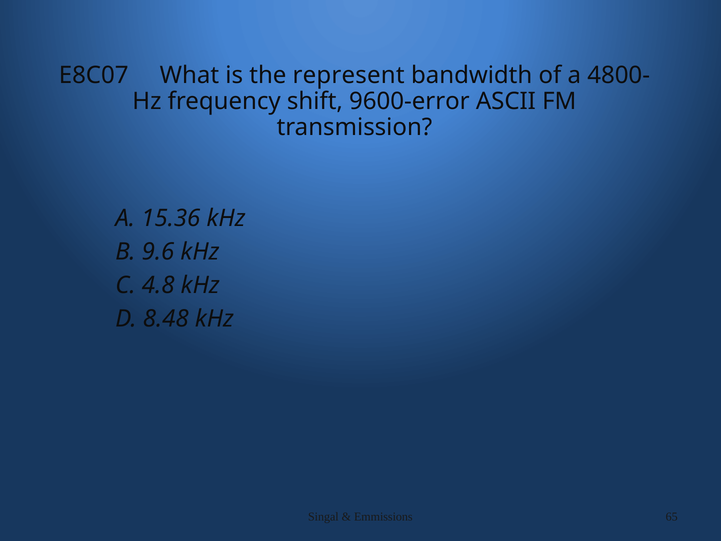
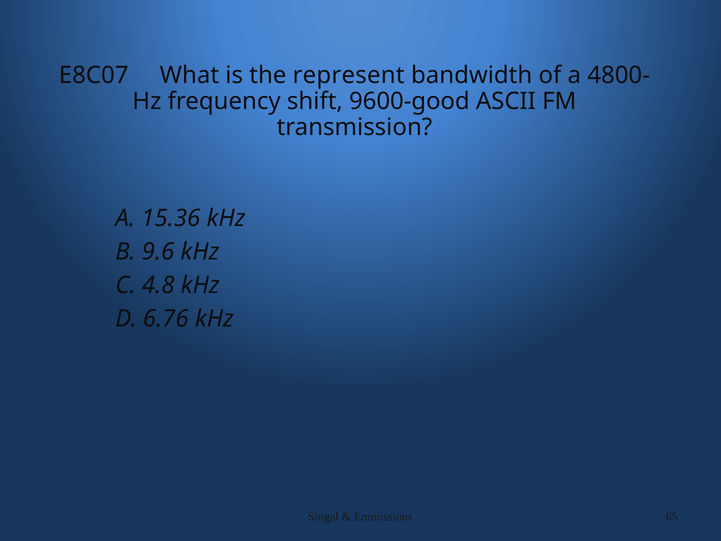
9600-error: 9600-error -> 9600-good
8.48: 8.48 -> 6.76
